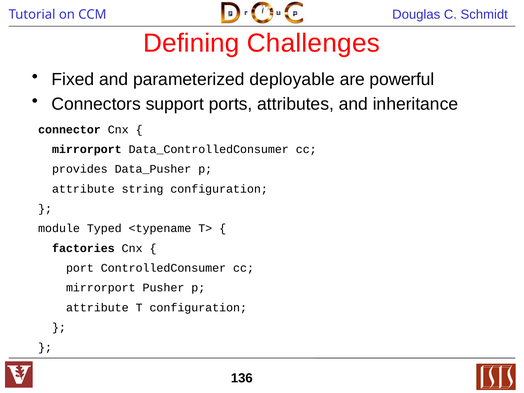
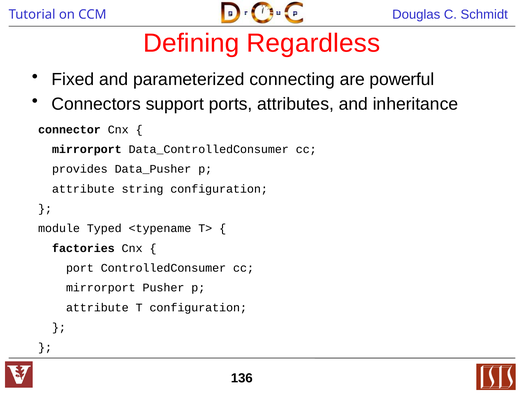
Challenges: Challenges -> Regardless
deployable: deployable -> connecting
